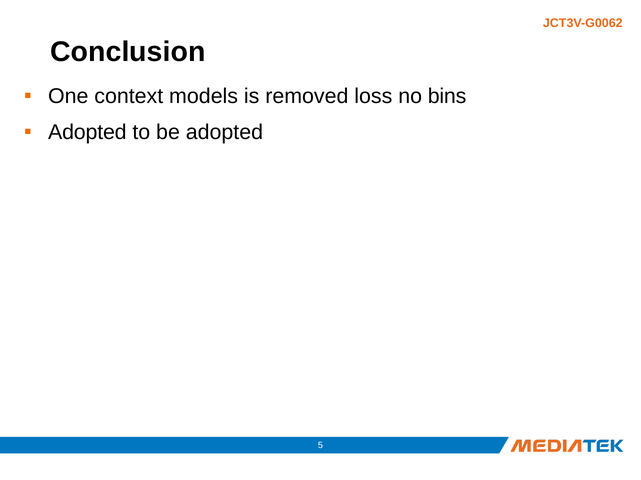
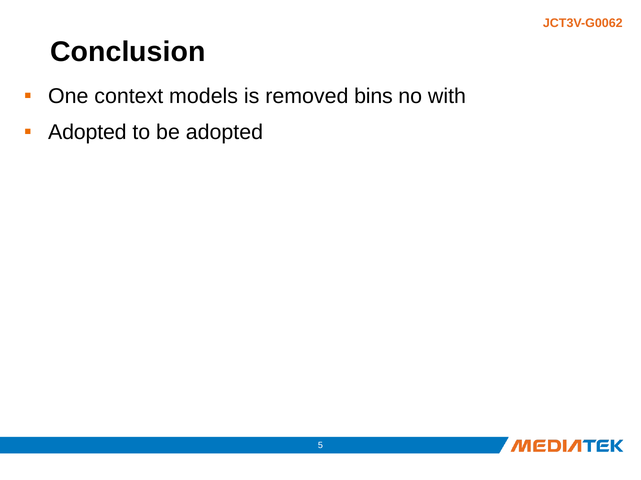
loss: loss -> bins
bins: bins -> with
